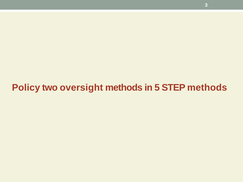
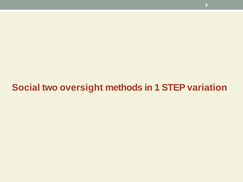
Policy: Policy -> Social
5: 5 -> 1
STEP methods: methods -> variation
